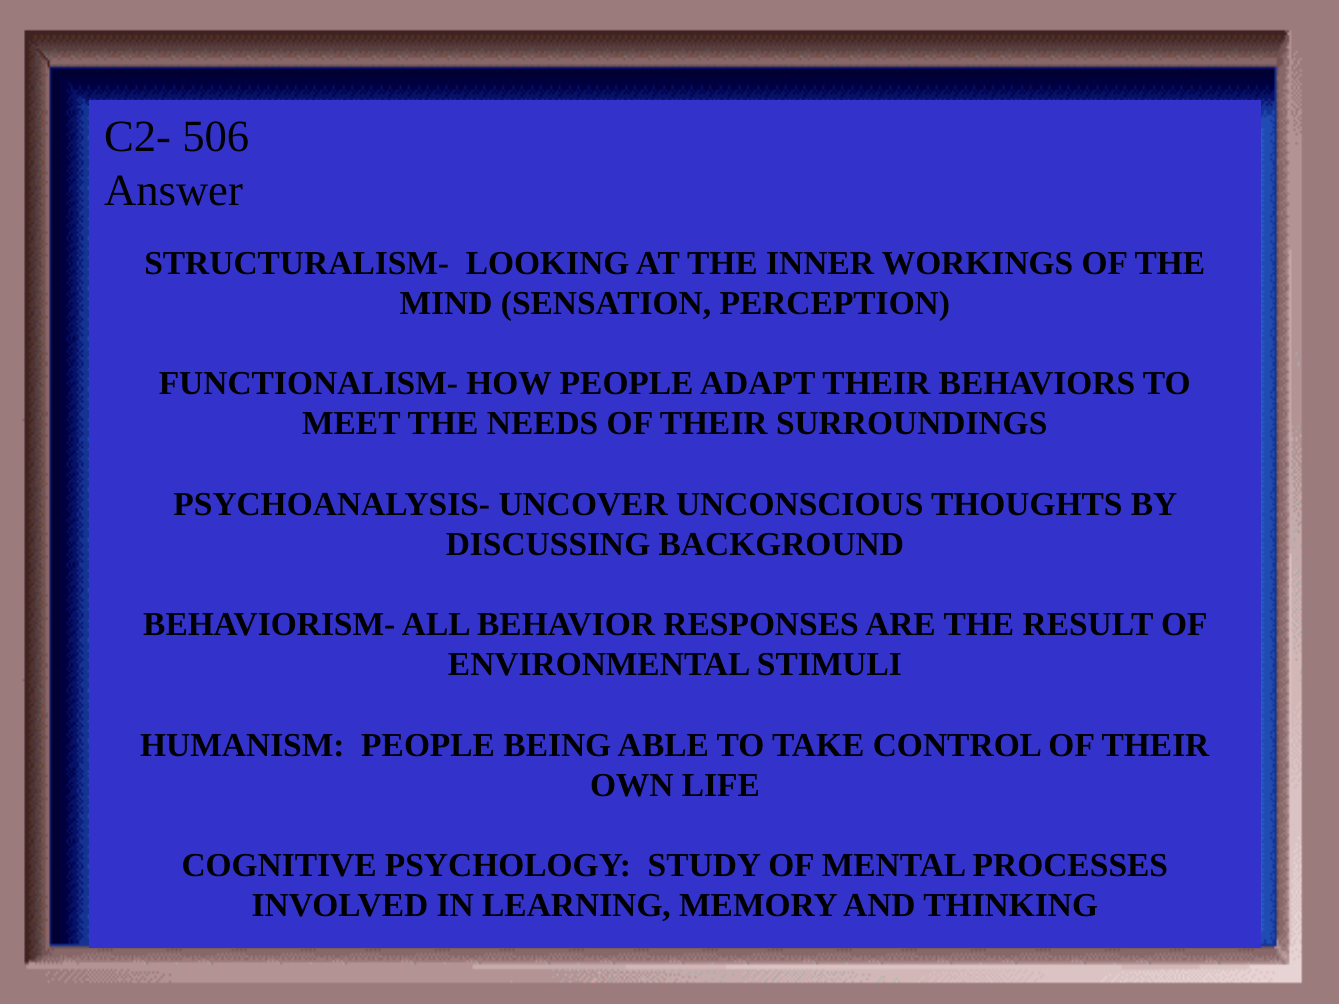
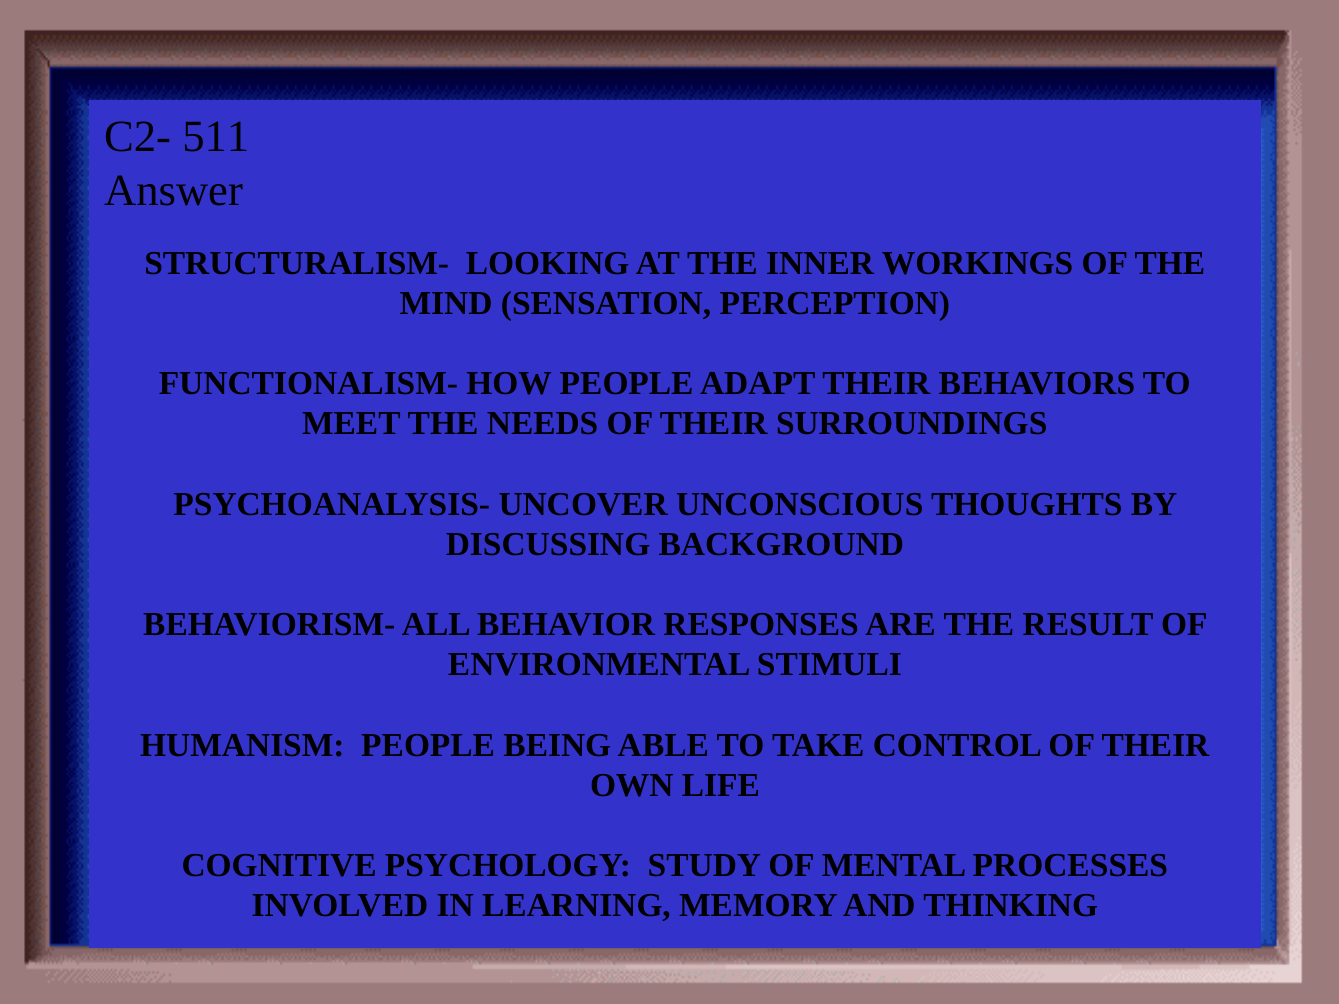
506: 506 -> 511
